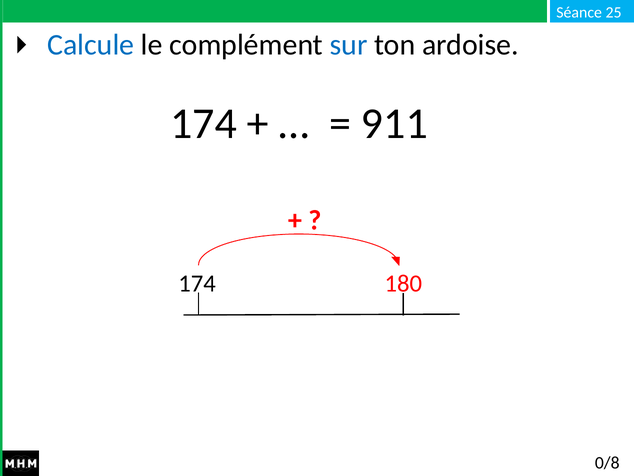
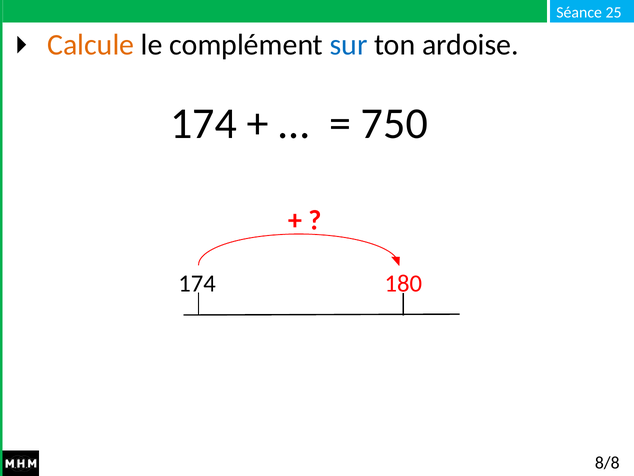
Calcule colour: blue -> orange
911: 911 -> 750
0/8: 0/8 -> 8/8
